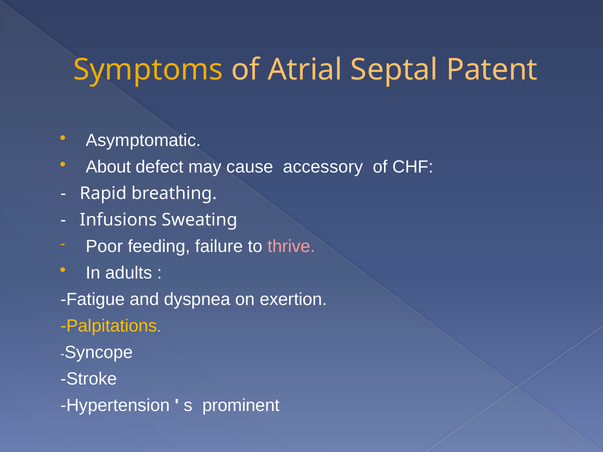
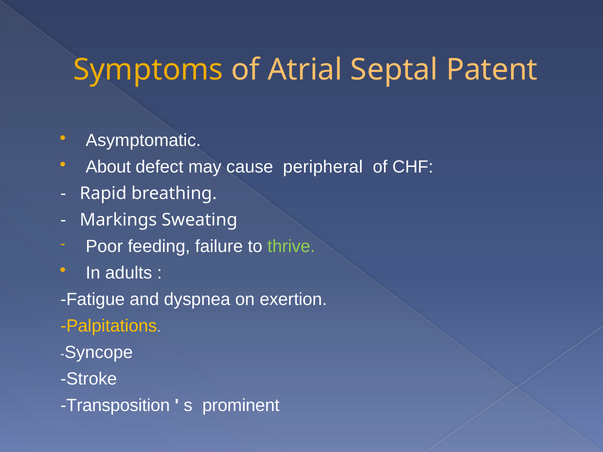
accessory: accessory -> peripheral
Infusions: Infusions -> Markings
thrive colour: pink -> light green
Hypertension: Hypertension -> Transposition
